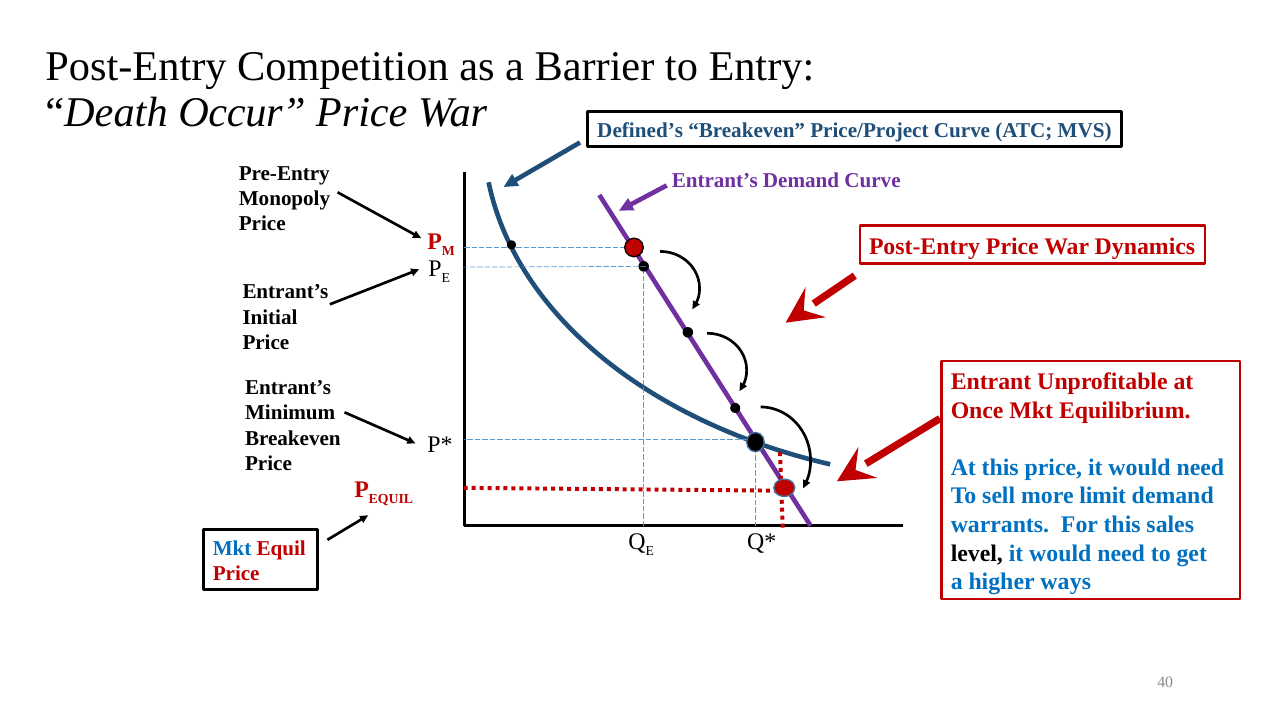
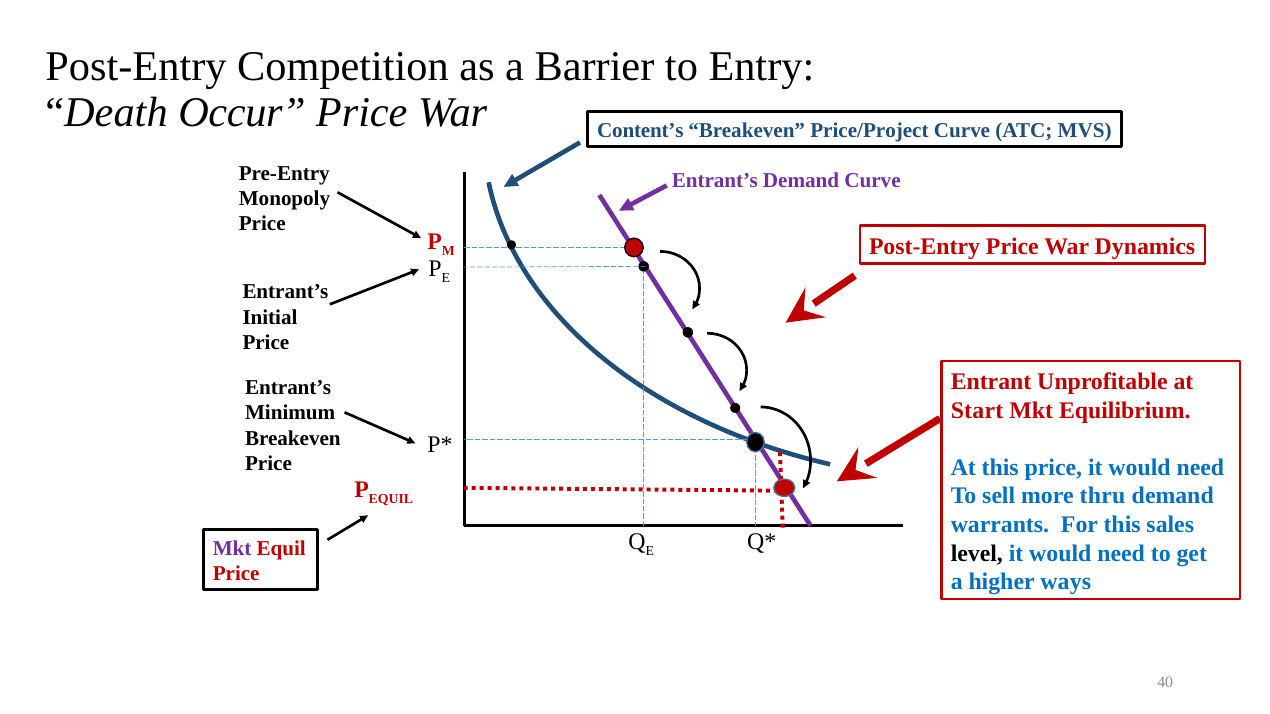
Defined’s: Defined’s -> Content’s
Once: Once -> Start
limit: limit -> thru
Mkt at (232, 548) colour: blue -> purple
